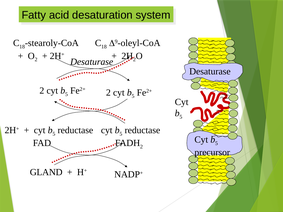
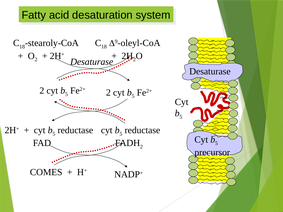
GLAND: GLAND -> COMES
